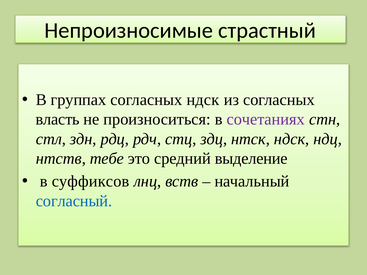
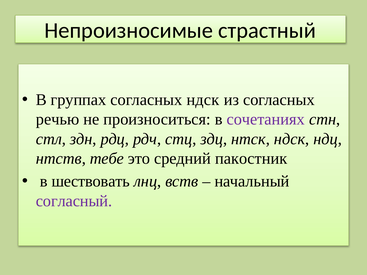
власть: власть -> речью
выделение: выделение -> пакостник
суффиксов: суффиксов -> шествовать
согласный colour: blue -> purple
